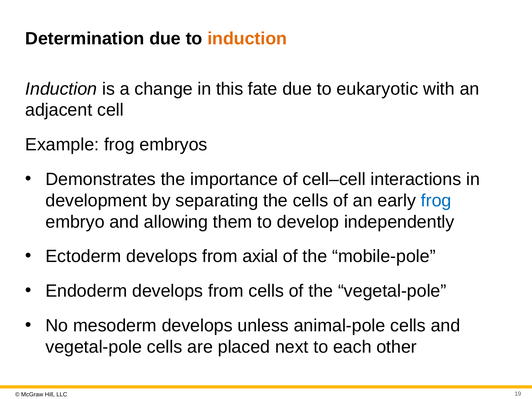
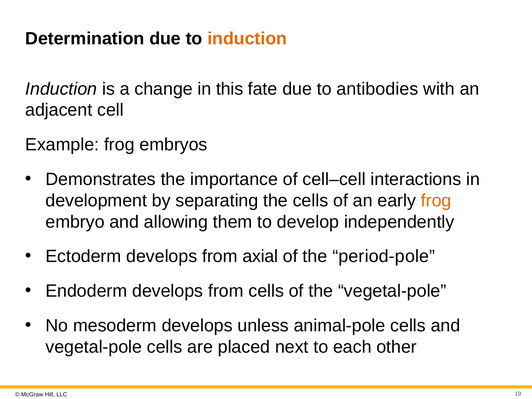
eukaryotic: eukaryotic -> antibodies
frog at (436, 201) colour: blue -> orange
mobile-pole: mobile-pole -> period-pole
